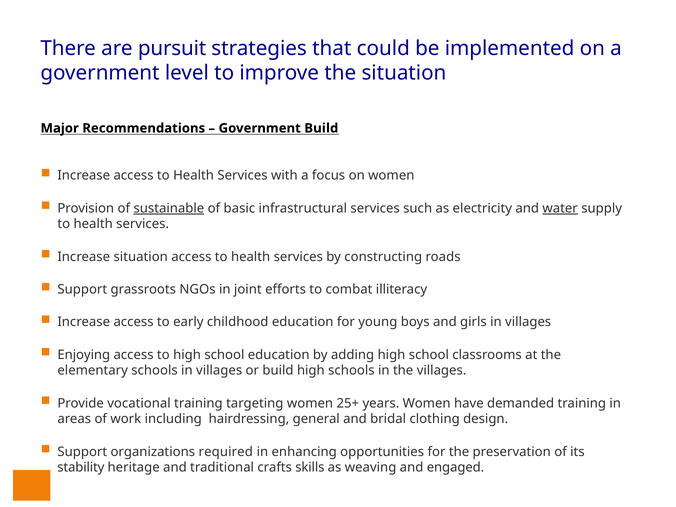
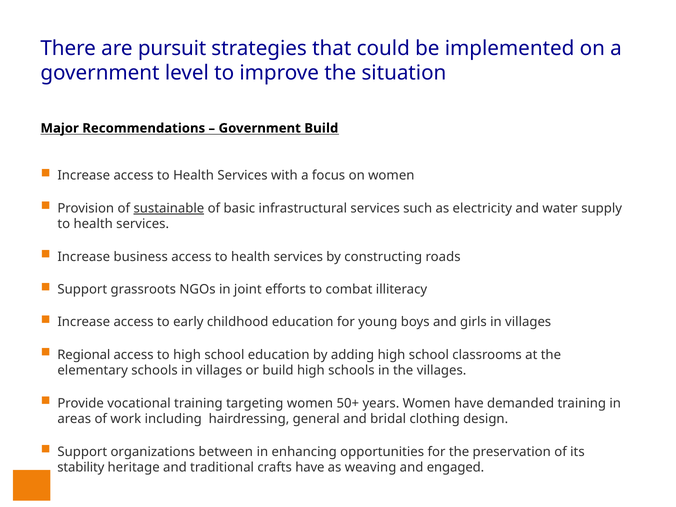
water underline: present -> none
Increase situation: situation -> business
Enjoying: Enjoying -> Regional
25+: 25+ -> 50+
required: required -> between
crafts skills: skills -> have
